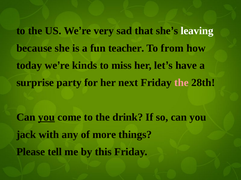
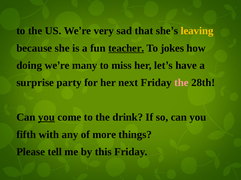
leaving colour: white -> yellow
teacher underline: none -> present
from: from -> jokes
today: today -> doing
kinds: kinds -> many
jack: jack -> fifth
